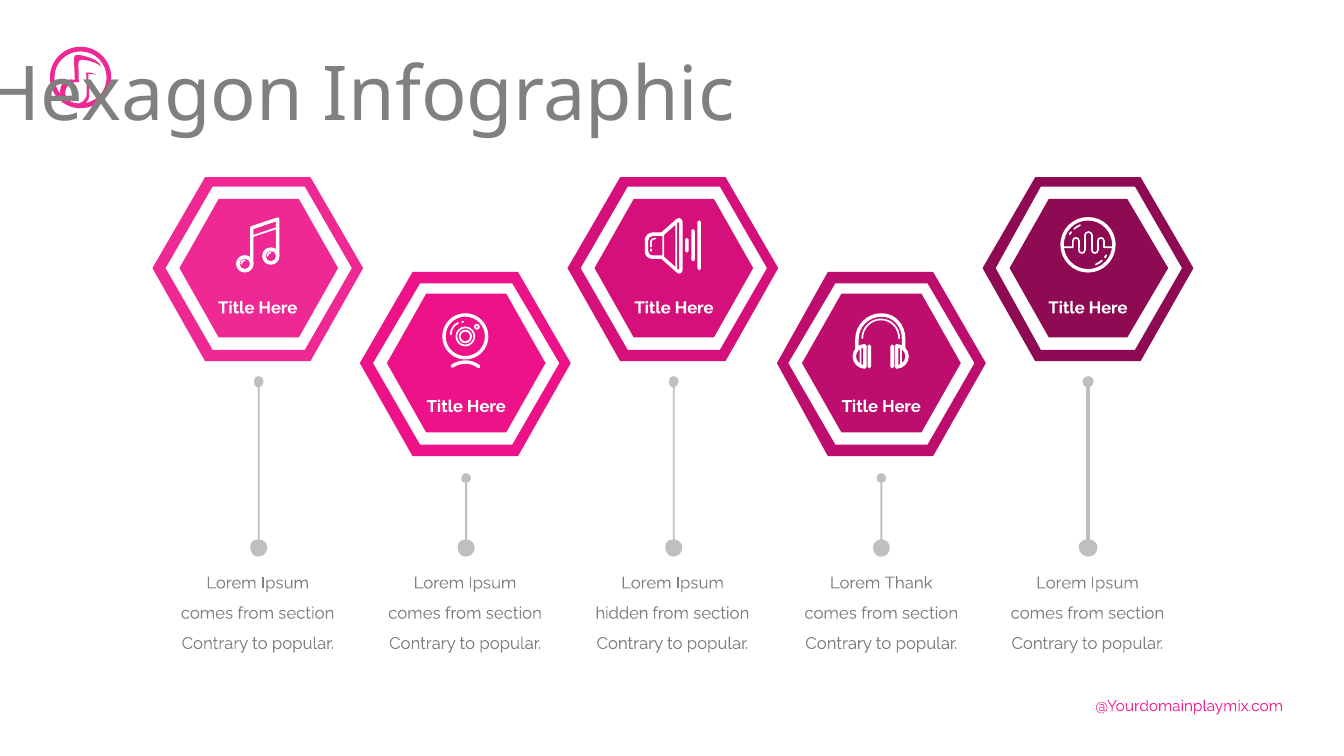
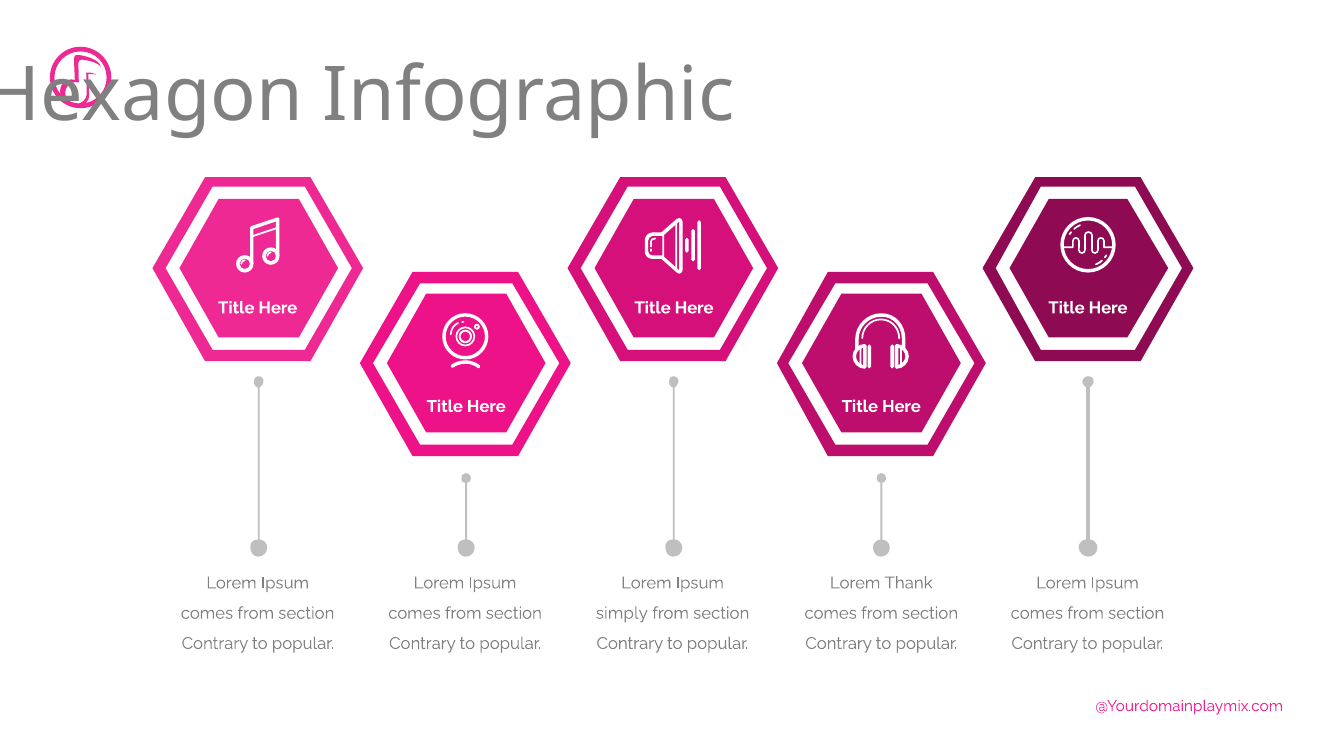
hidden: hidden -> simply
